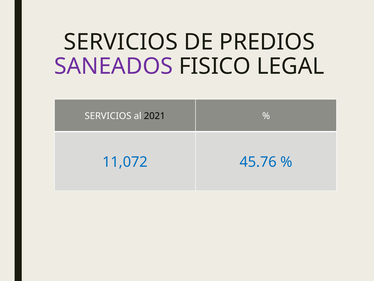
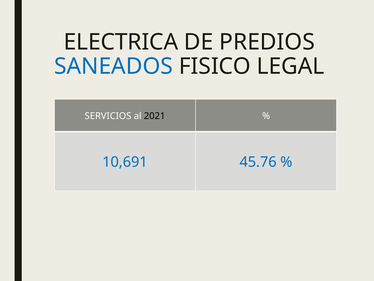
SERVICIOS at (121, 42): SERVICIOS -> ELECTRICA
SANEADOS colour: purple -> blue
11,072: 11,072 -> 10,691
